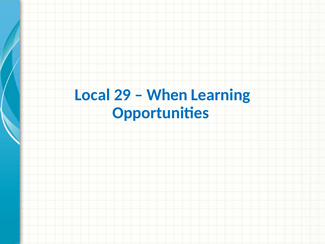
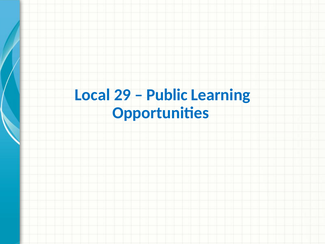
When: When -> Public
